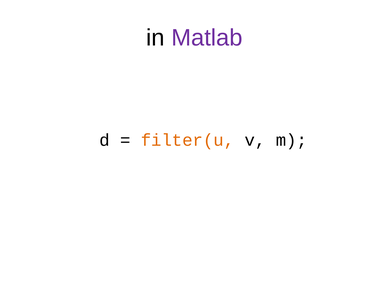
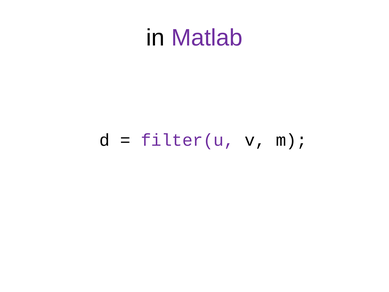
filter(u colour: orange -> purple
